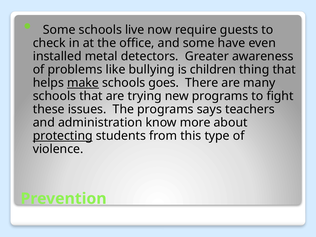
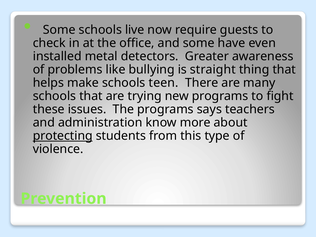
children: children -> straight
make underline: present -> none
goes: goes -> teen
